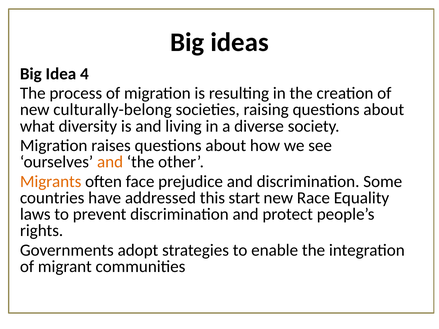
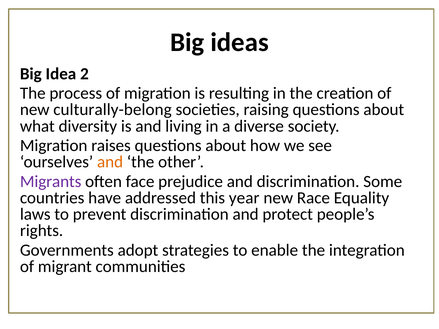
4: 4 -> 2
Migrants colour: orange -> purple
start: start -> year
